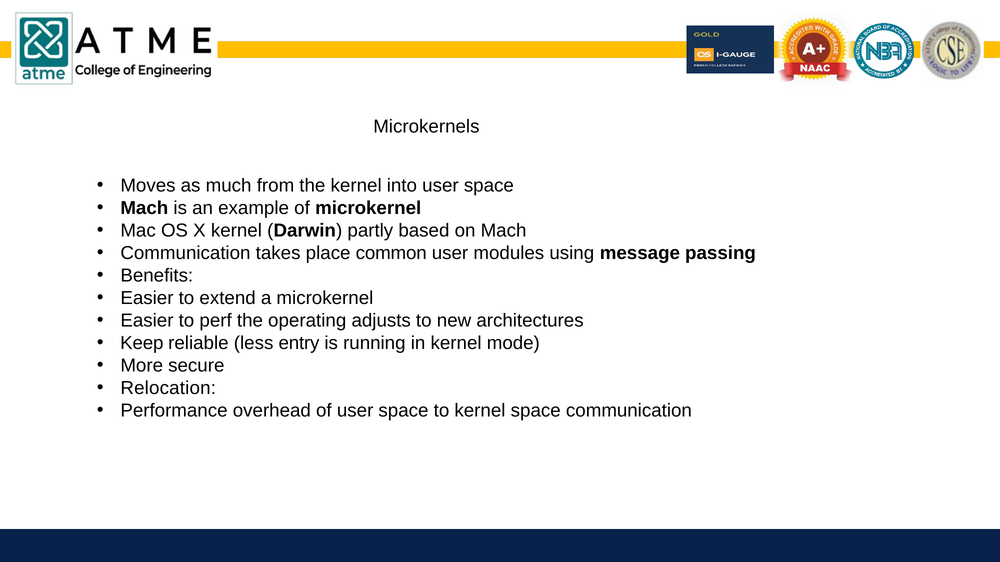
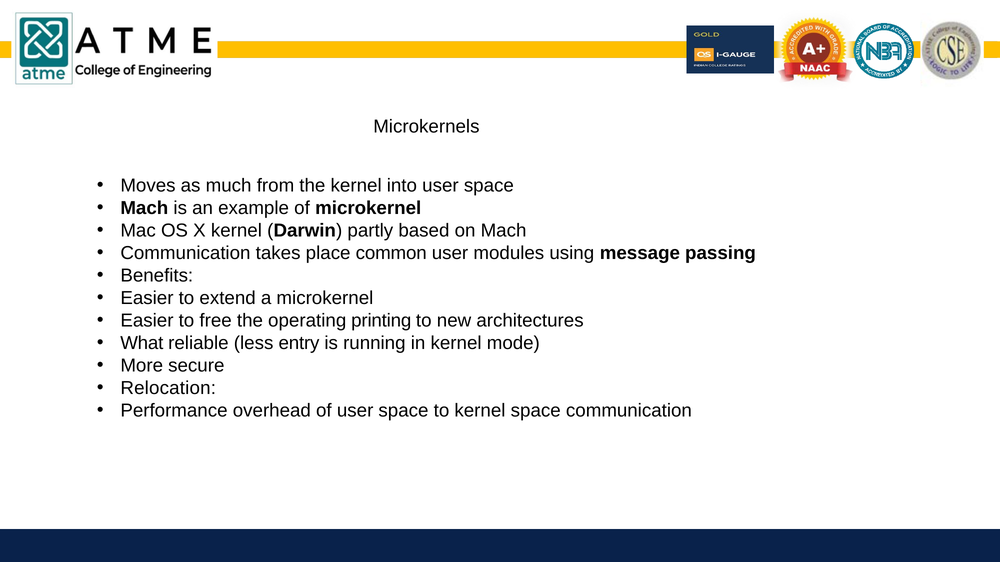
perf: perf -> free
adjusts: adjusts -> printing
Keep: Keep -> What
